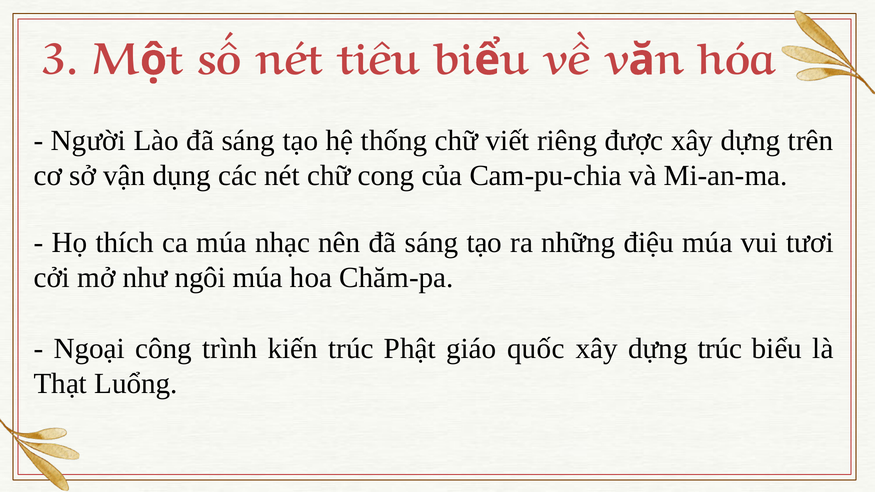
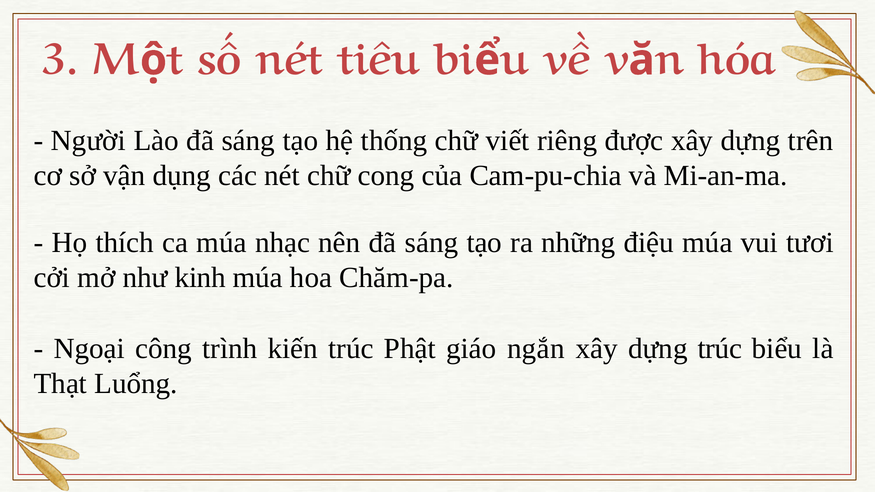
ngôi: ngôi -> kinh
quốc: quốc -> ngắn
